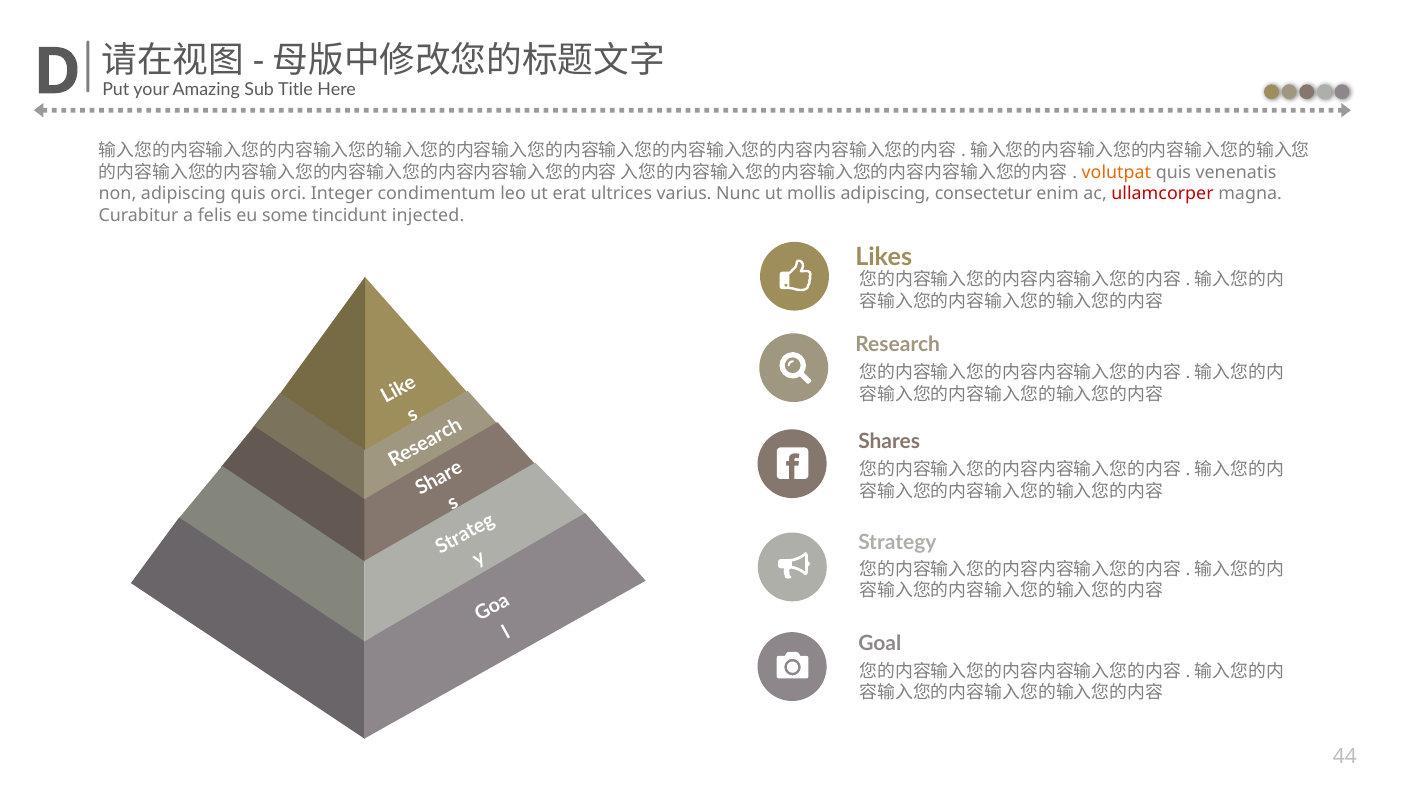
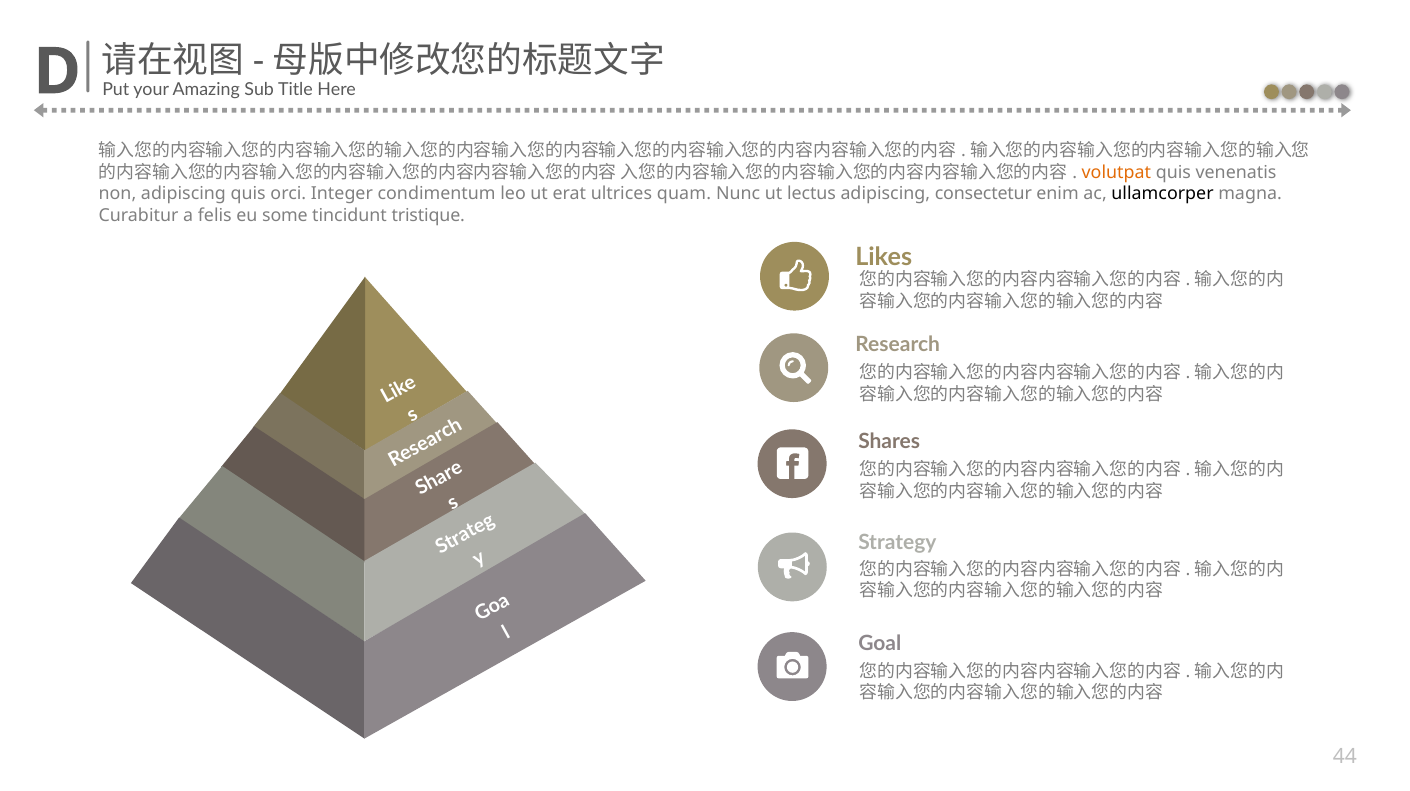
varius: varius -> quam
mollis: mollis -> lectus
ullamcorper colour: red -> black
injected: injected -> tristique
